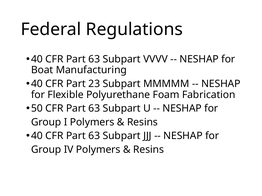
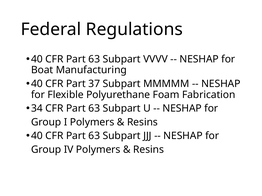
23: 23 -> 37
50: 50 -> 34
